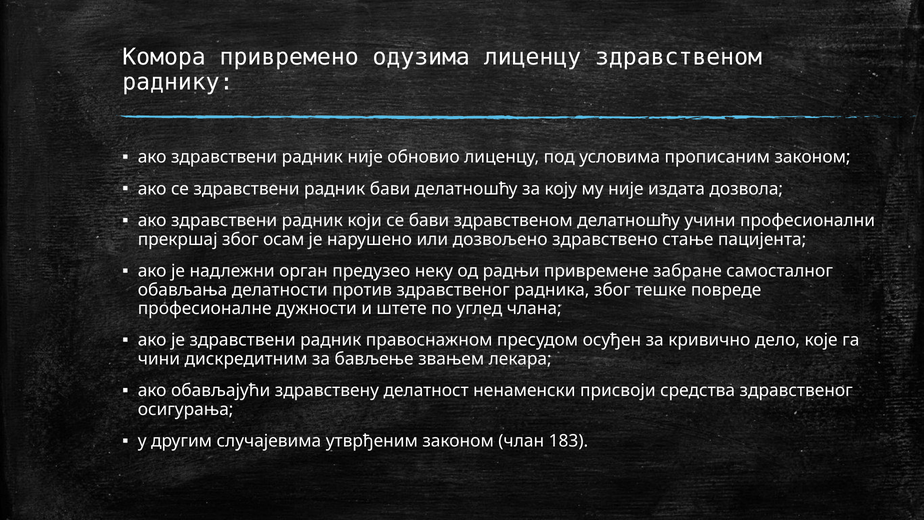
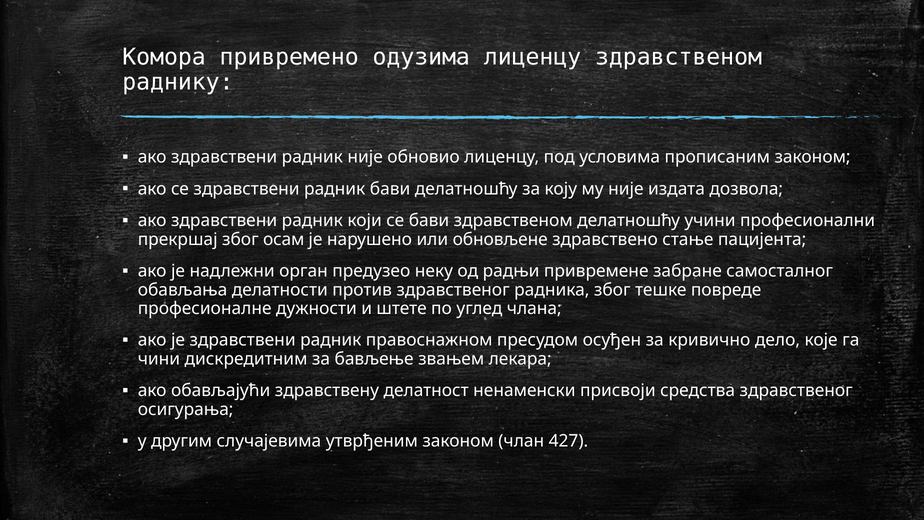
дозвољено: дозвољено -> обновљене
183: 183 -> 427
